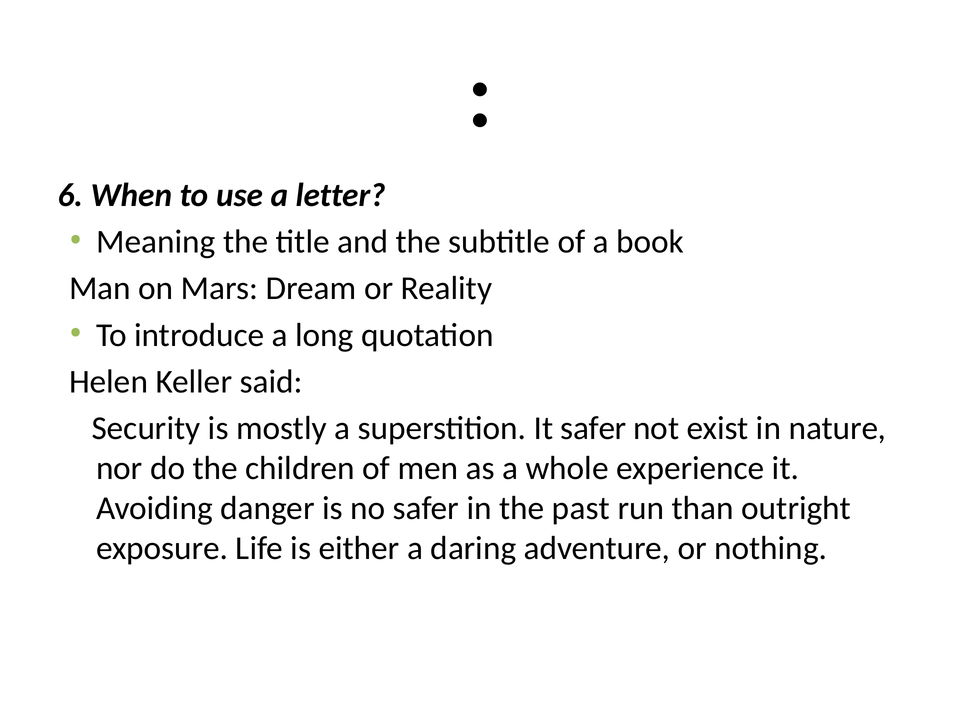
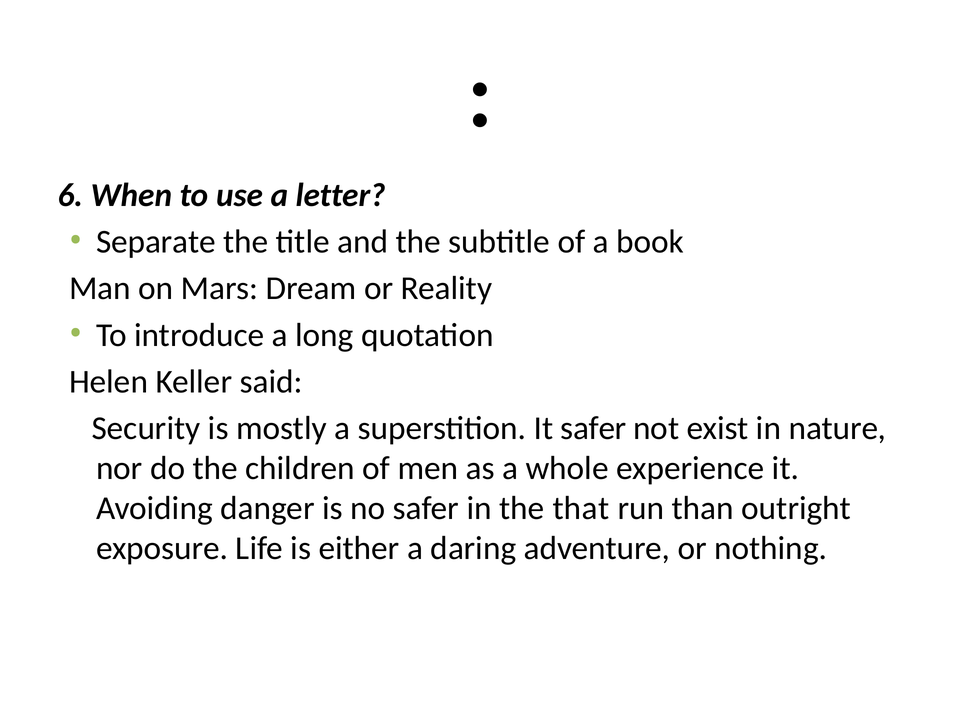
Meaning: Meaning -> Separate
past: past -> that
